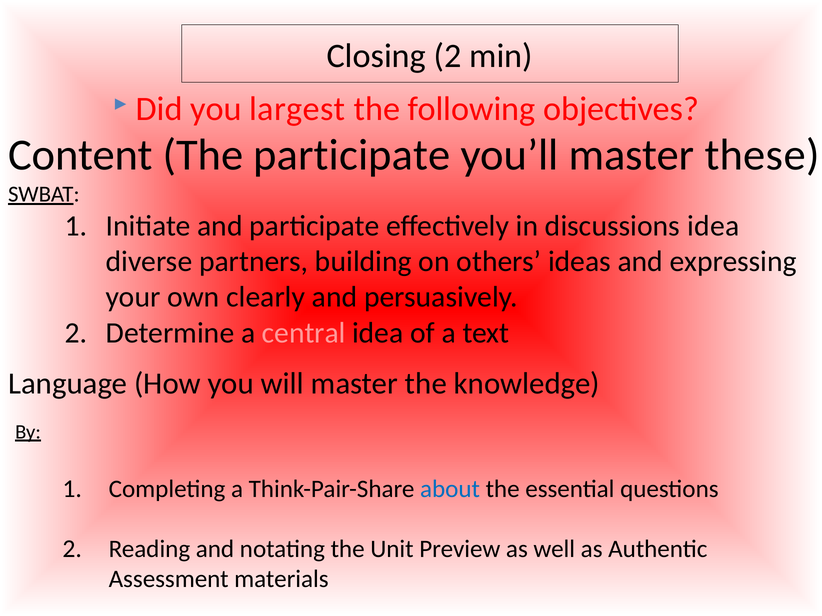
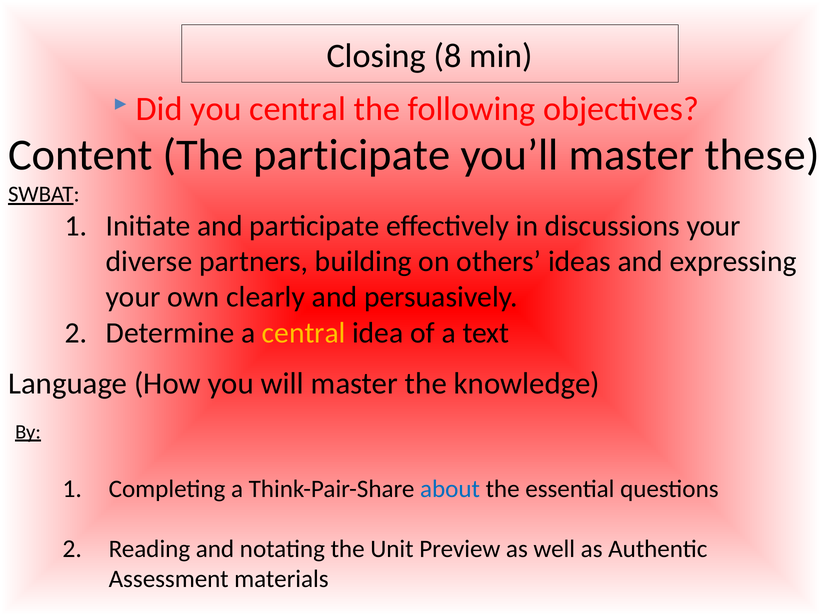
Closing 2: 2 -> 8
you largest: largest -> central
discussions idea: idea -> your
central at (304, 333) colour: pink -> yellow
